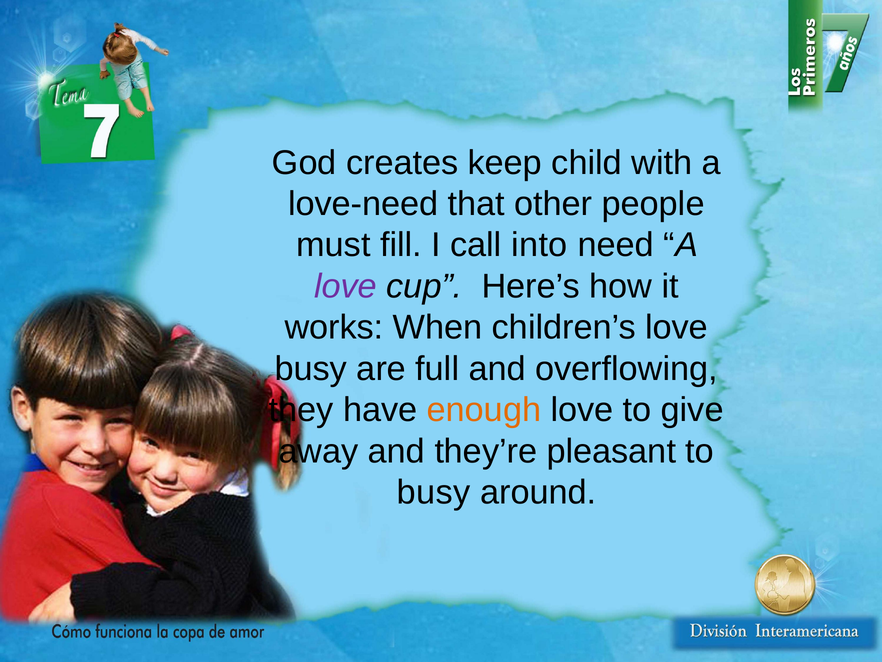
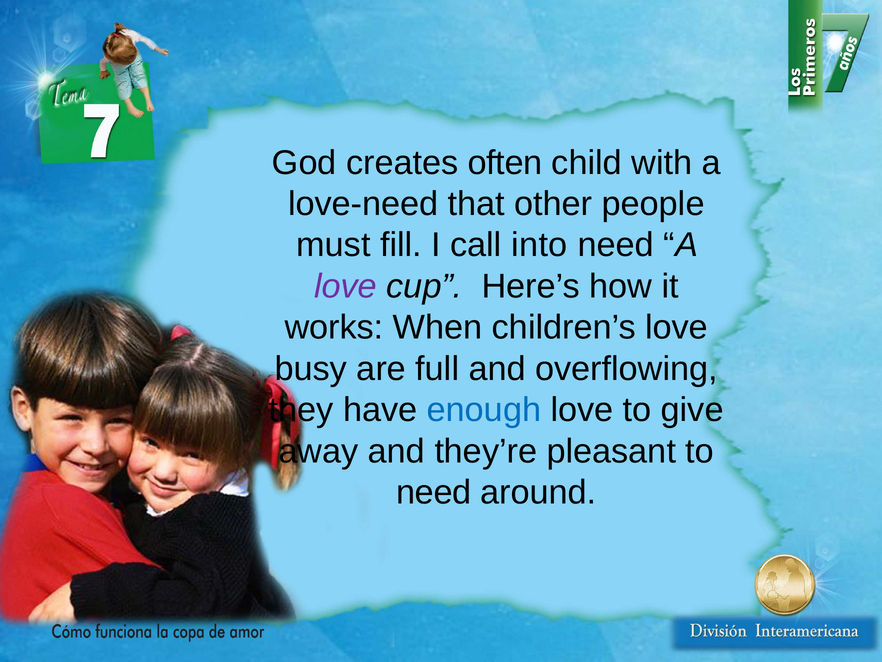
keep: keep -> often
enough colour: orange -> blue
busy at (434, 492): busy -> need
